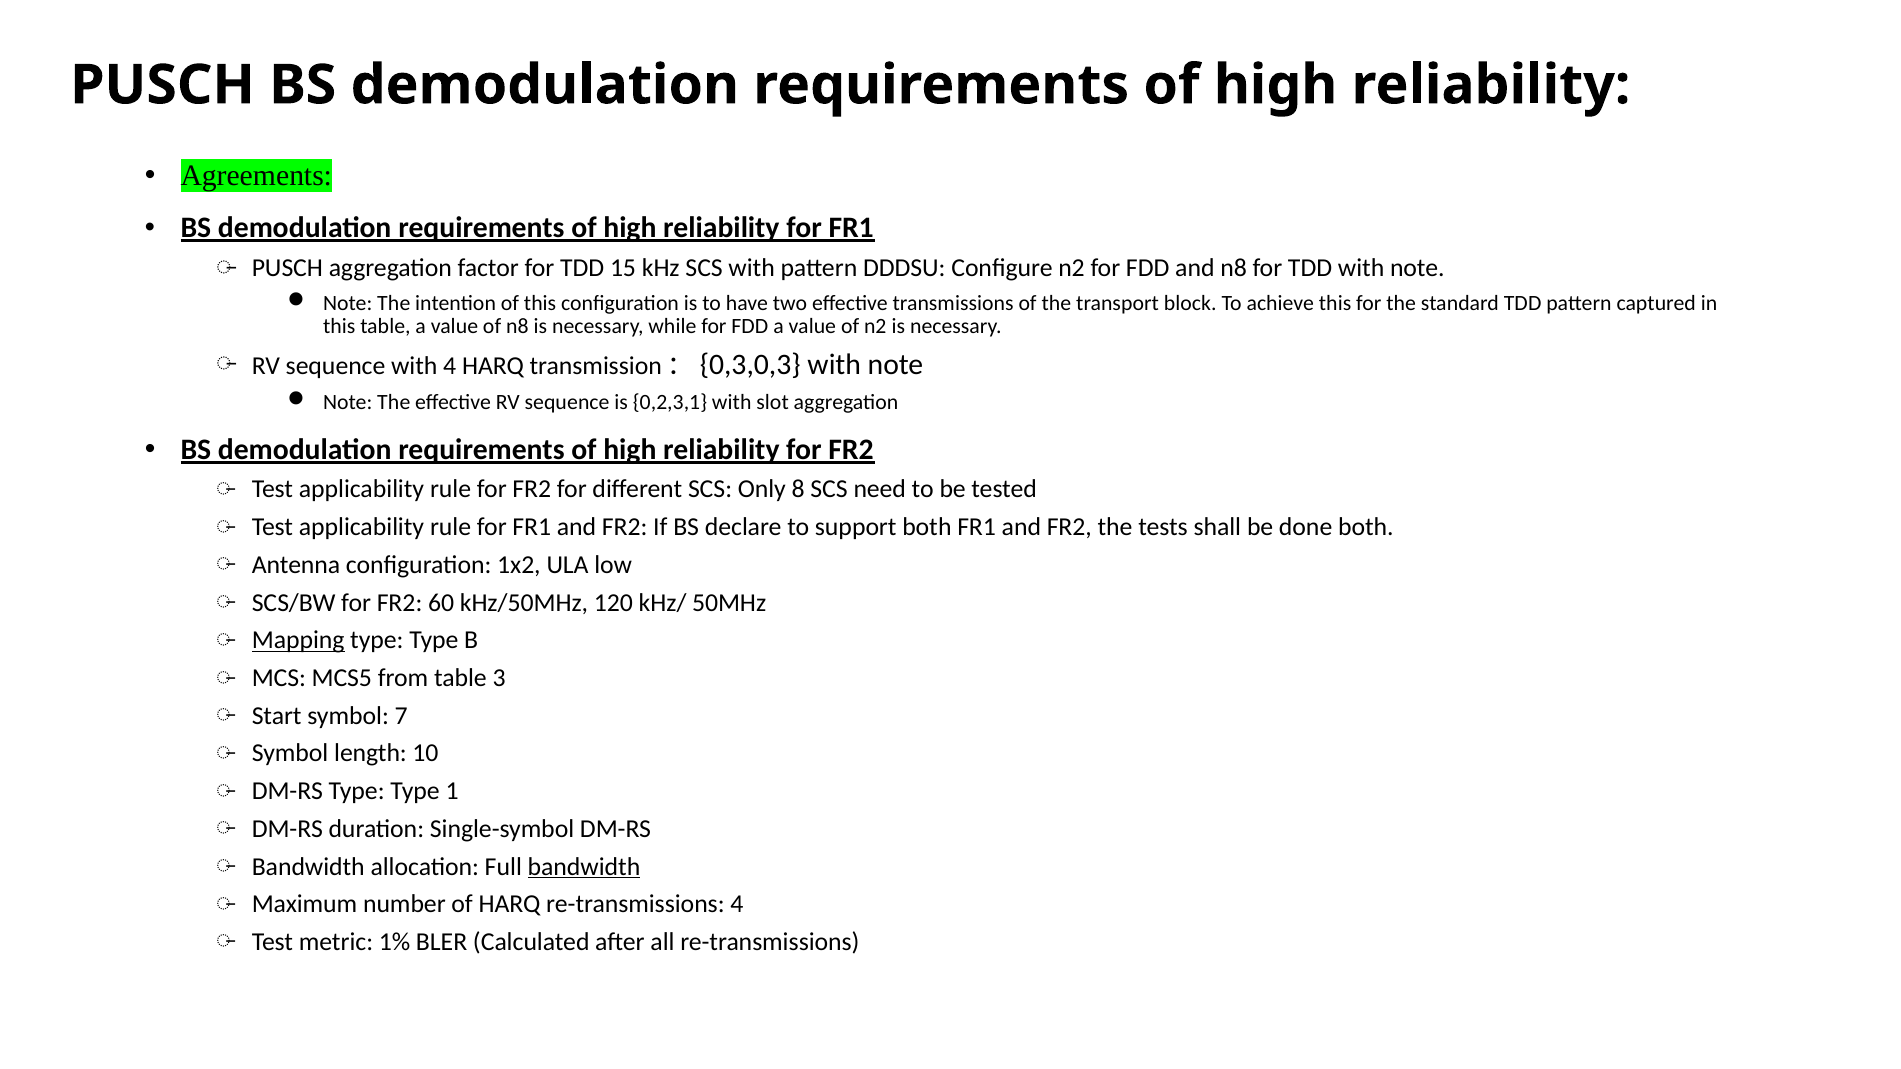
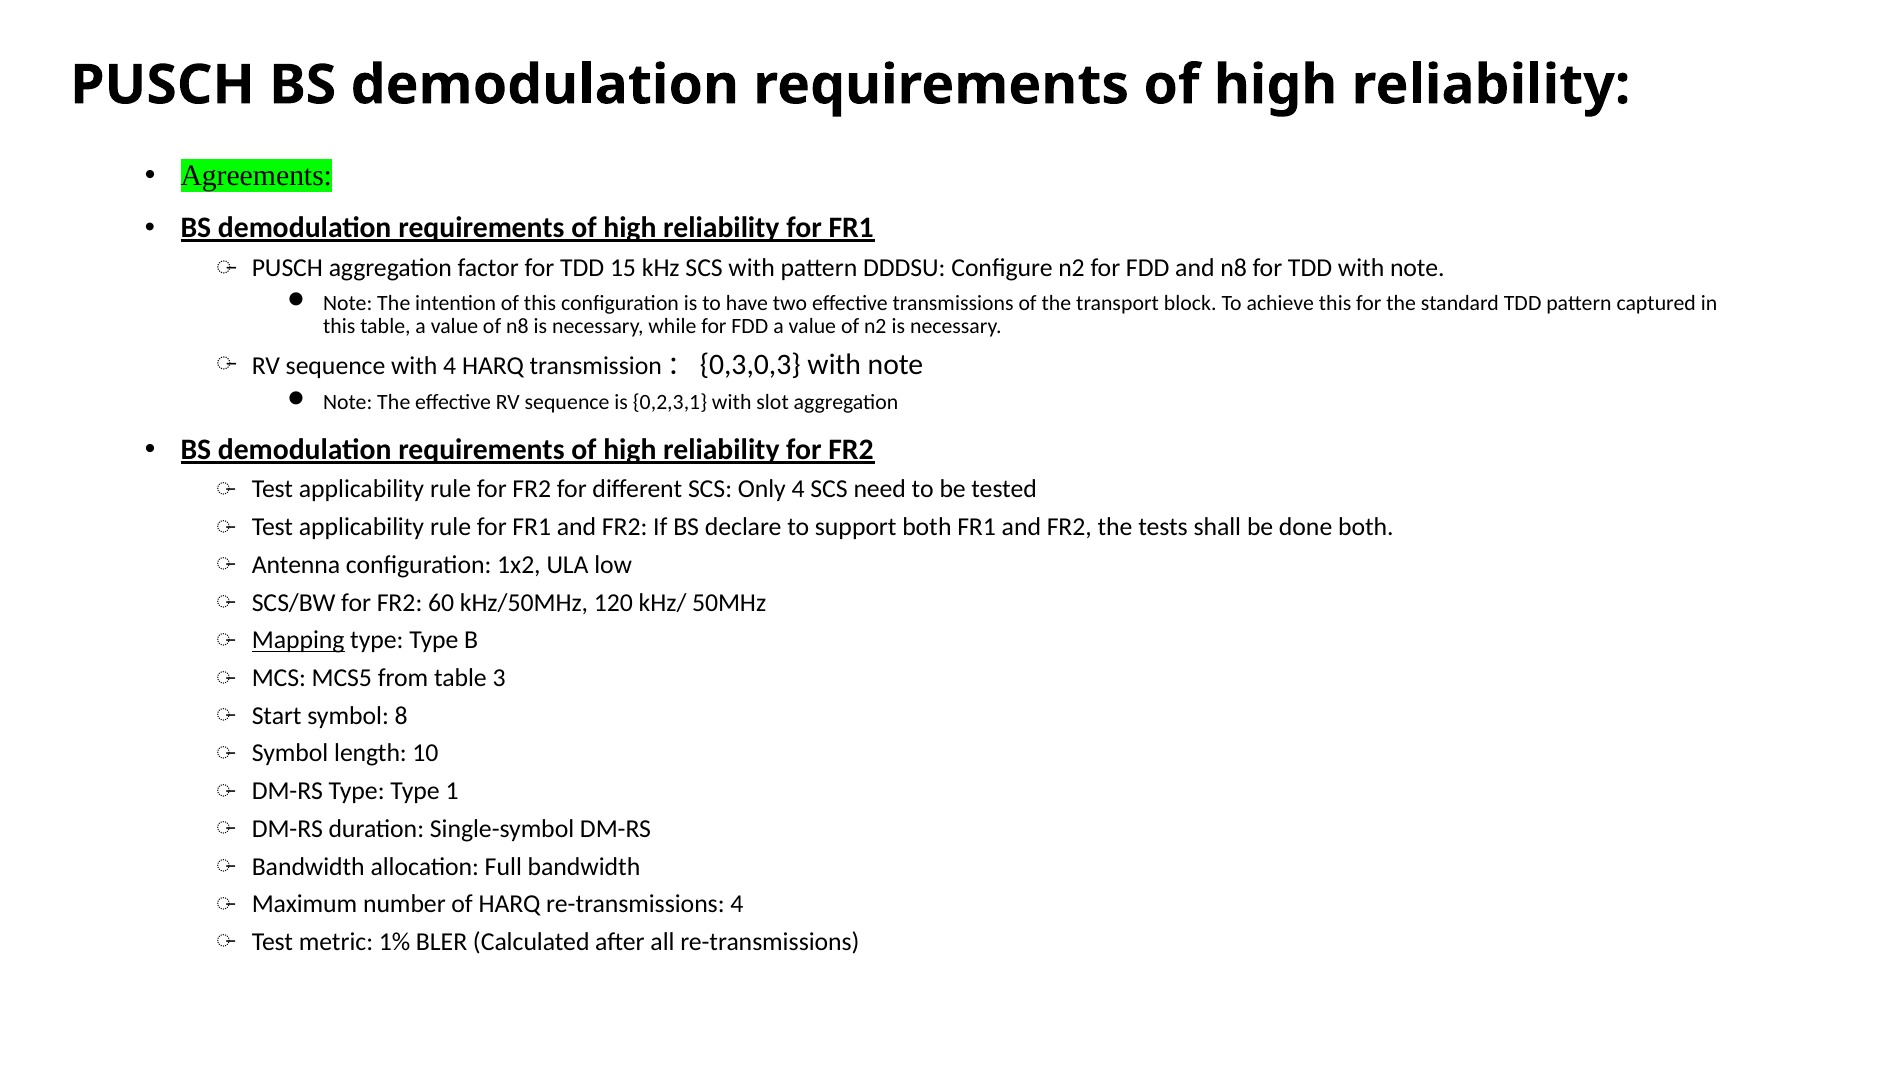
Only 8: 8 -> 4
7: 7 -> 8
bandwidth at (584, 867) underline: present -> none
